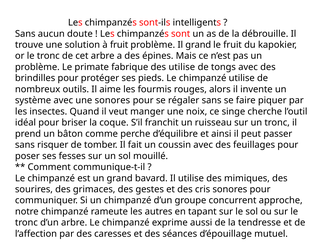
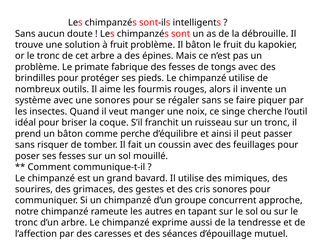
Il grand: grand -> bâton
des utilise: utilise -> fesses
